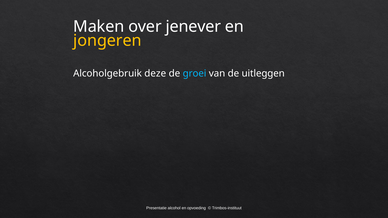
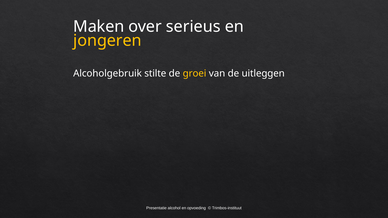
jenever: jenever -> serieus
deze: deze -> stilte
groei colour: light blue -> yellow
